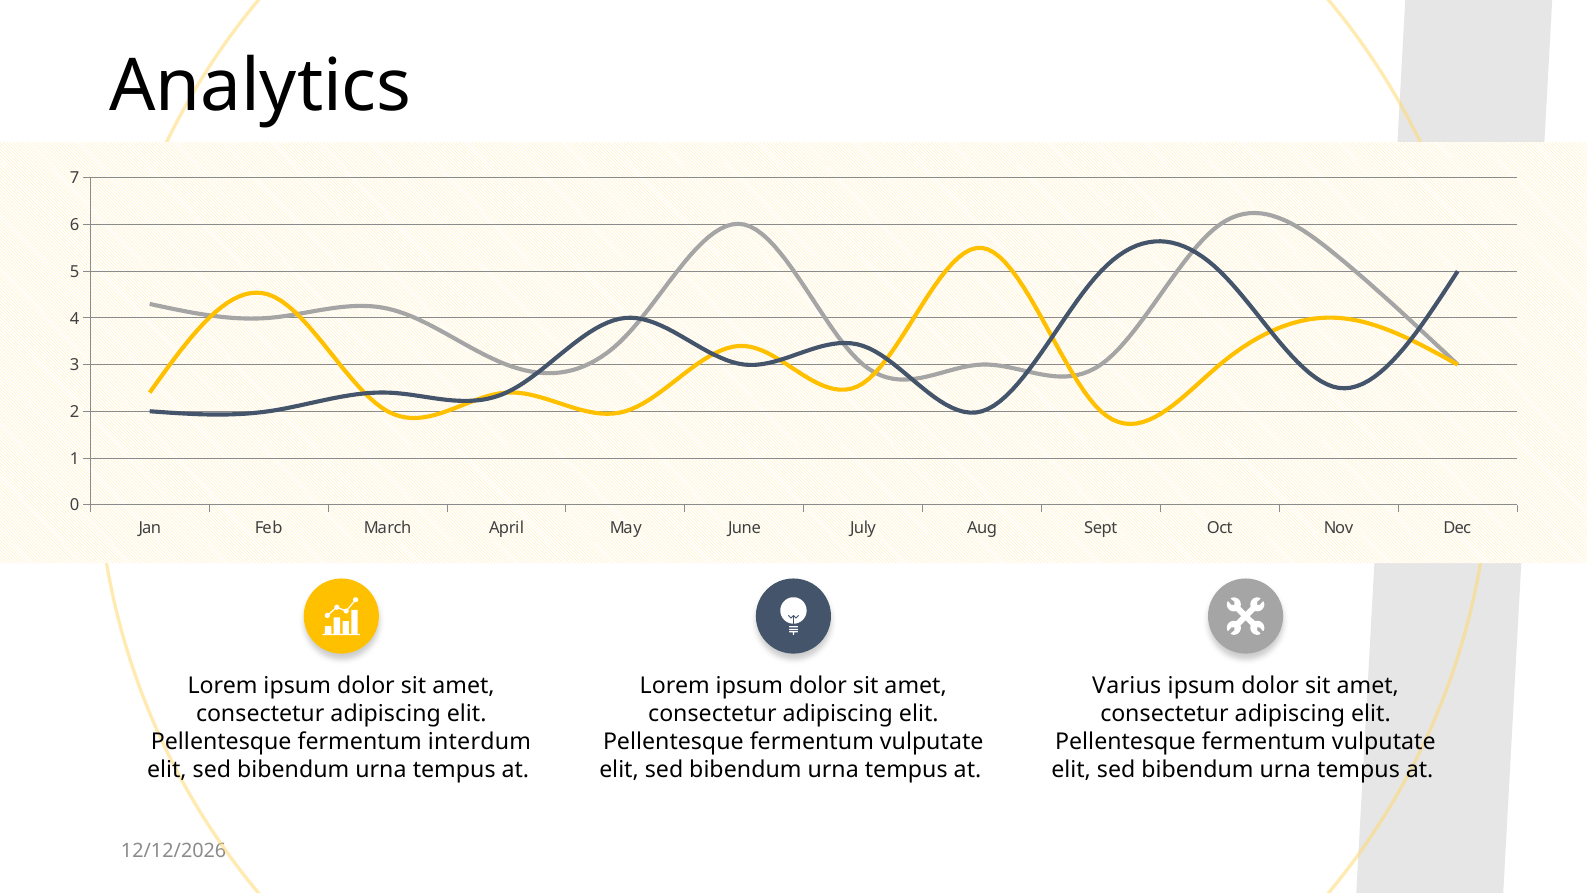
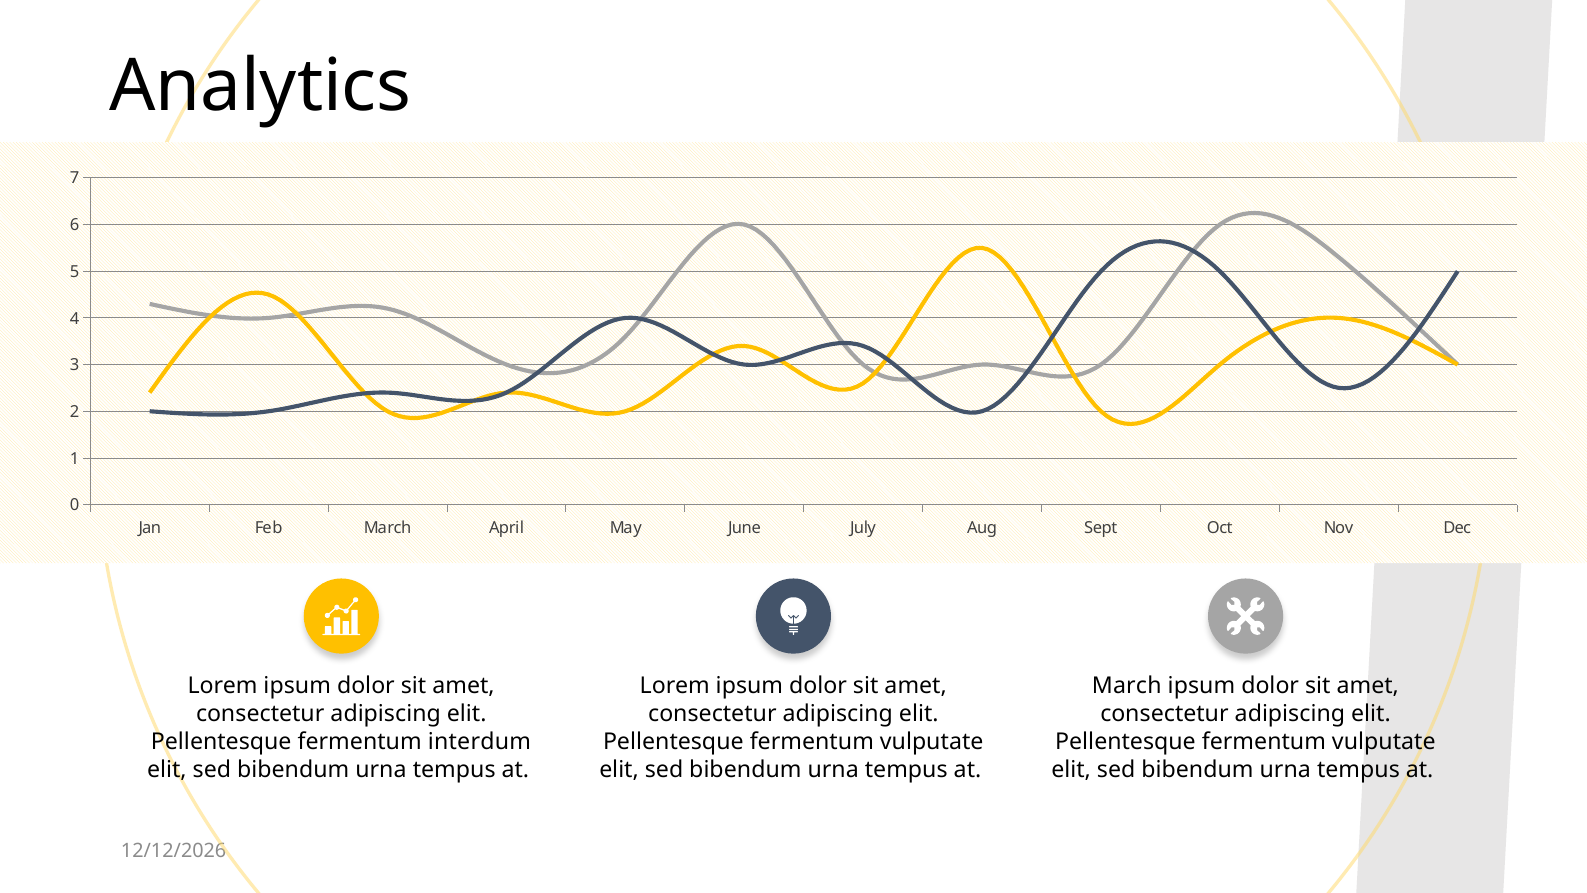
Varius at (1127, 686): Varius -> March
